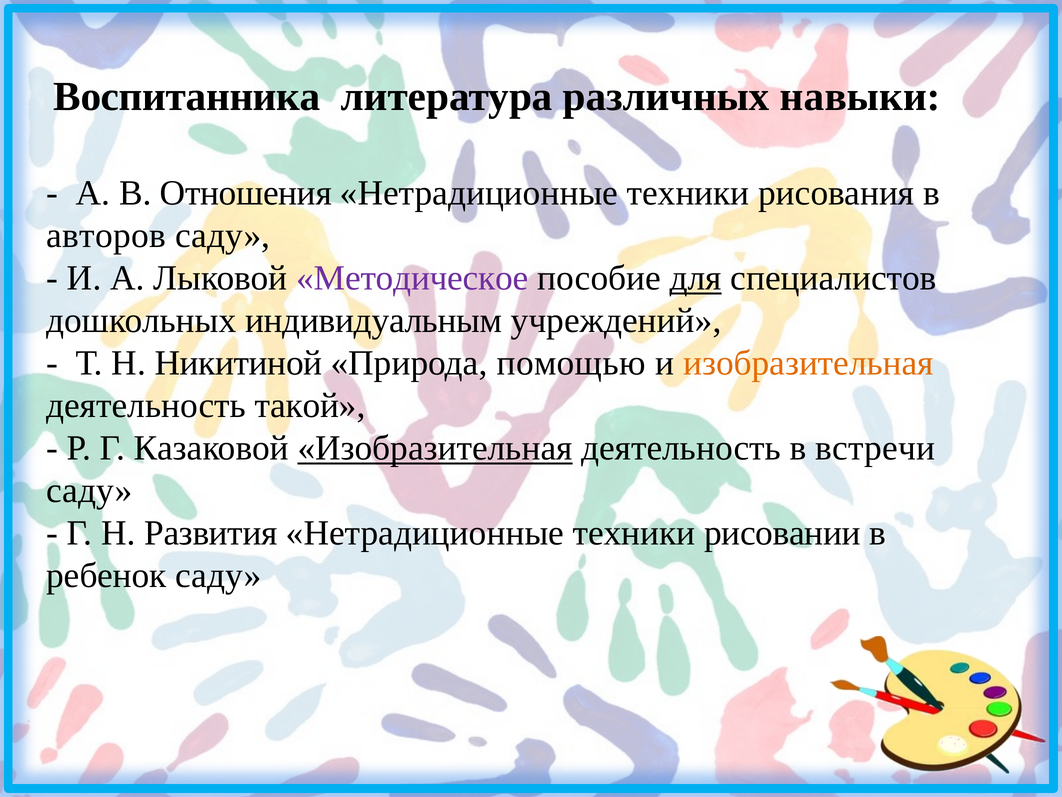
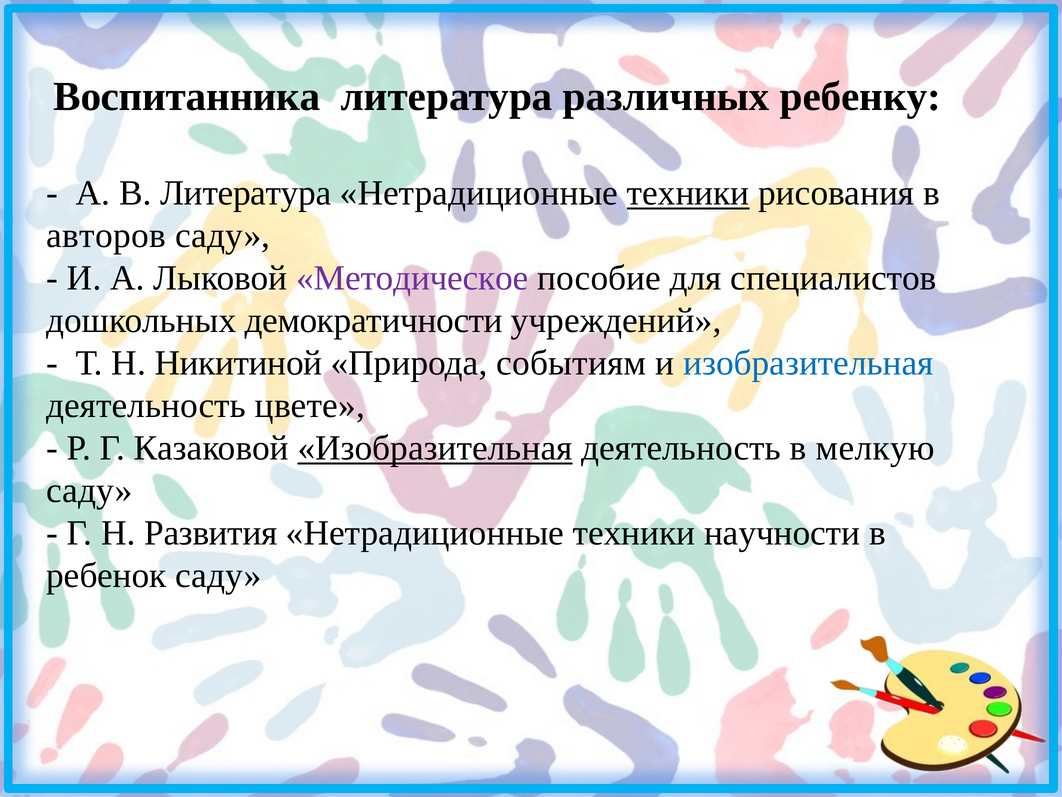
навыки: навыки -> ребенку
В Отношения: Отношения -> Литература
техники at (688, 193) underline: none -> present
для underline: present -> none
индивидуальным: индивидуальным -> демократичности
помощью: помощью -> событиям
изобразительная at (808, 363) colour: orange -> blue
такой: такой -> цвете
встречи: встречи -> мелкую
рисовании: рисовании -> научности
